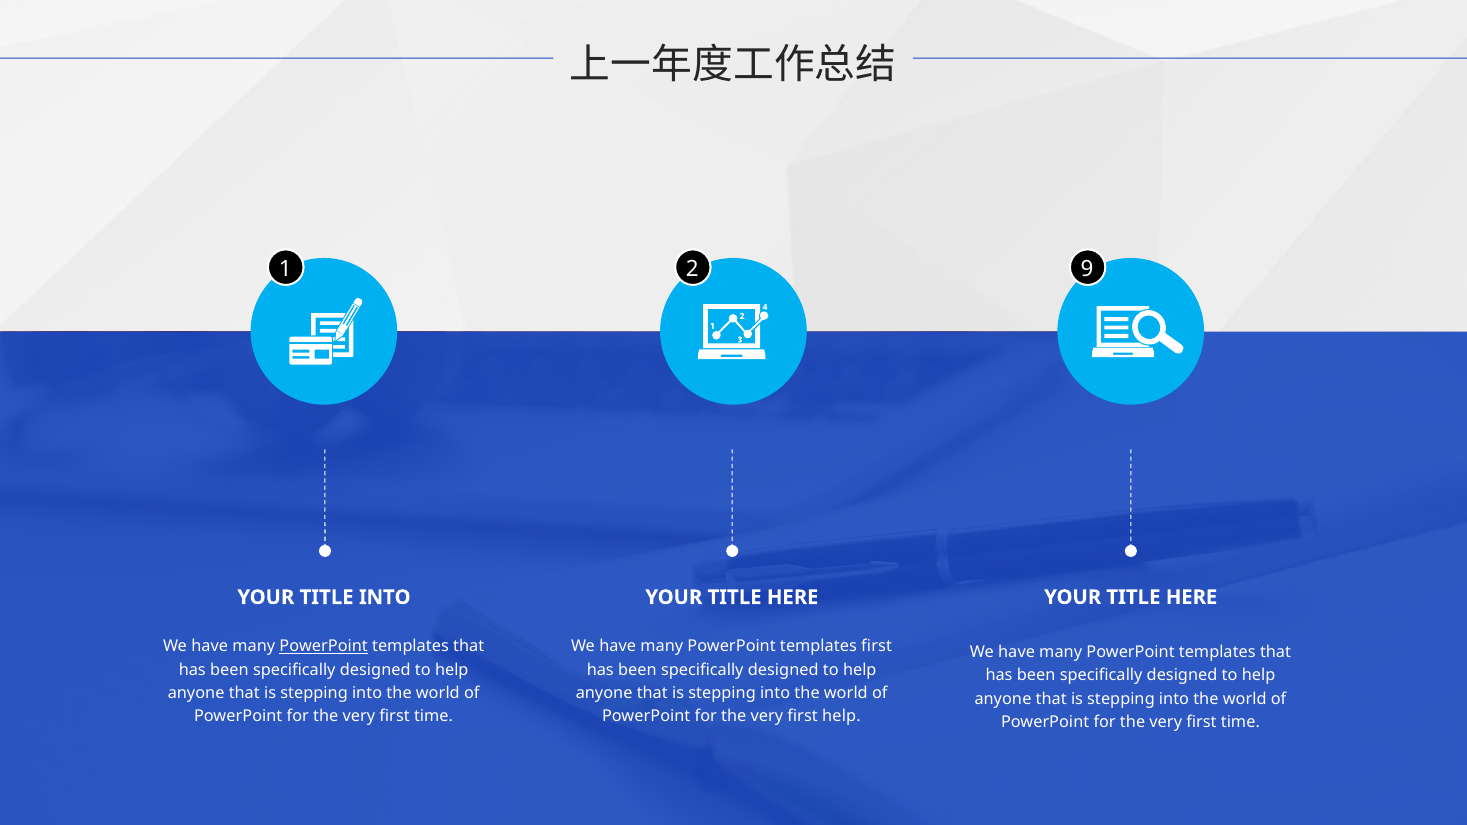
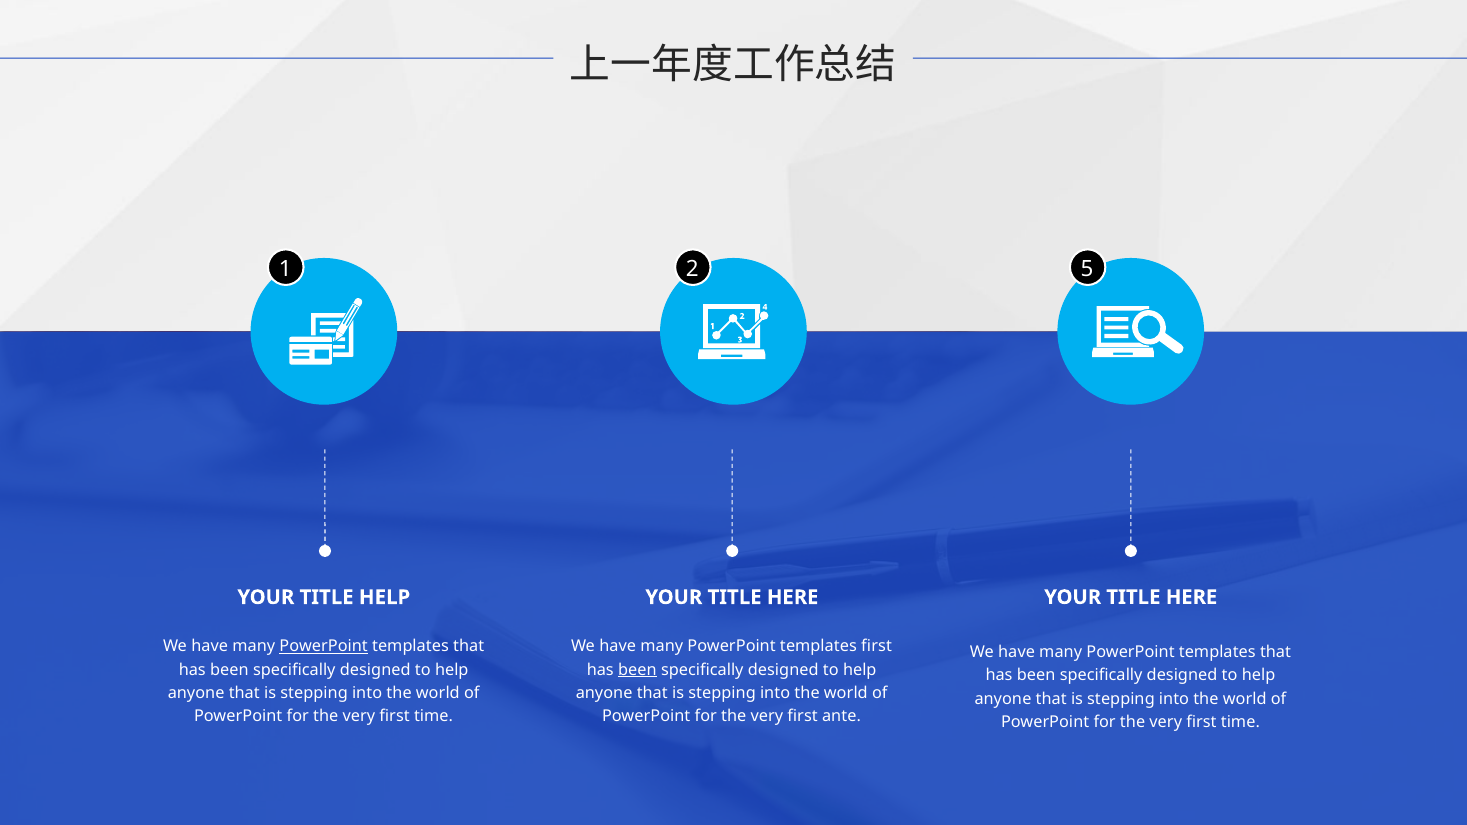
9: 9 -> 5
TITLE INTO: INTO -> HELP
been at (637, 670) underline: none -> present
first help: help -> ante
